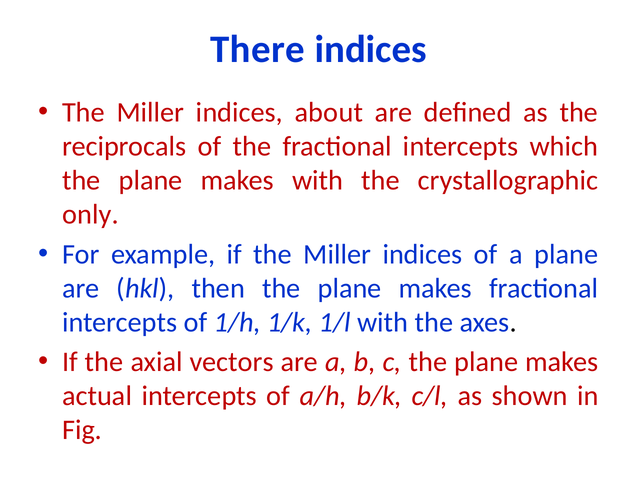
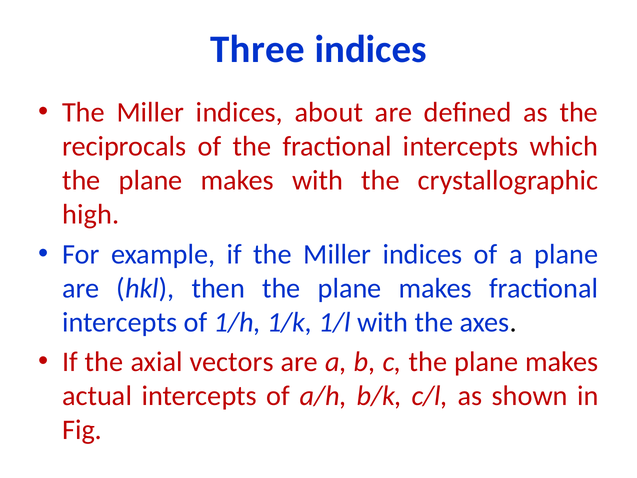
There: There -> Three
only: only -> high
